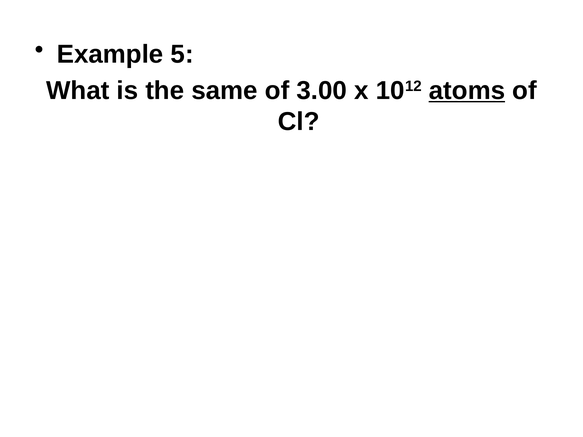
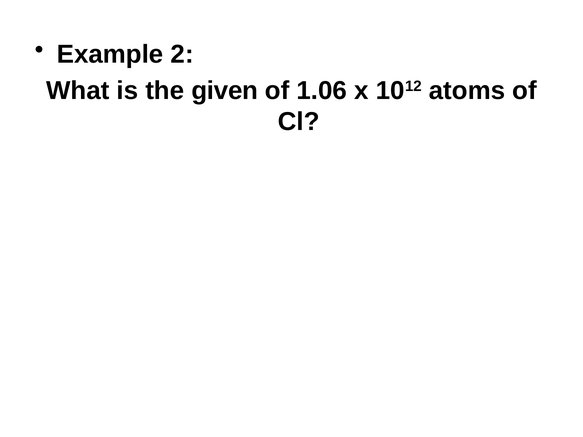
5: 5 -> 2
same: same -> given
3.00: 3.00 -> 1.06
atoms underline: present -> none
